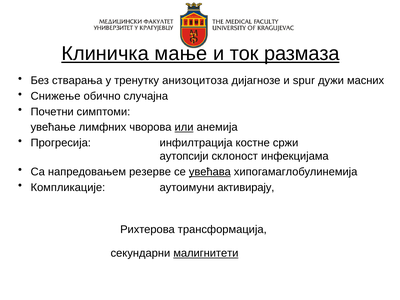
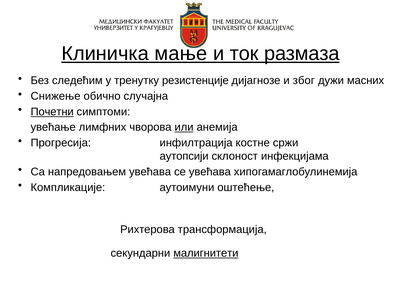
стварања: стварања -> следећим
анизоцитоза: анизоцитоза -> резистенције
spur: spur -> због
Почетни underline: none -> present
напредовањем рeзeрвe: рeзeрвe -> увећава
увећава at (210, 172) underline: present -> none
активирају: активирају -> оштећење
